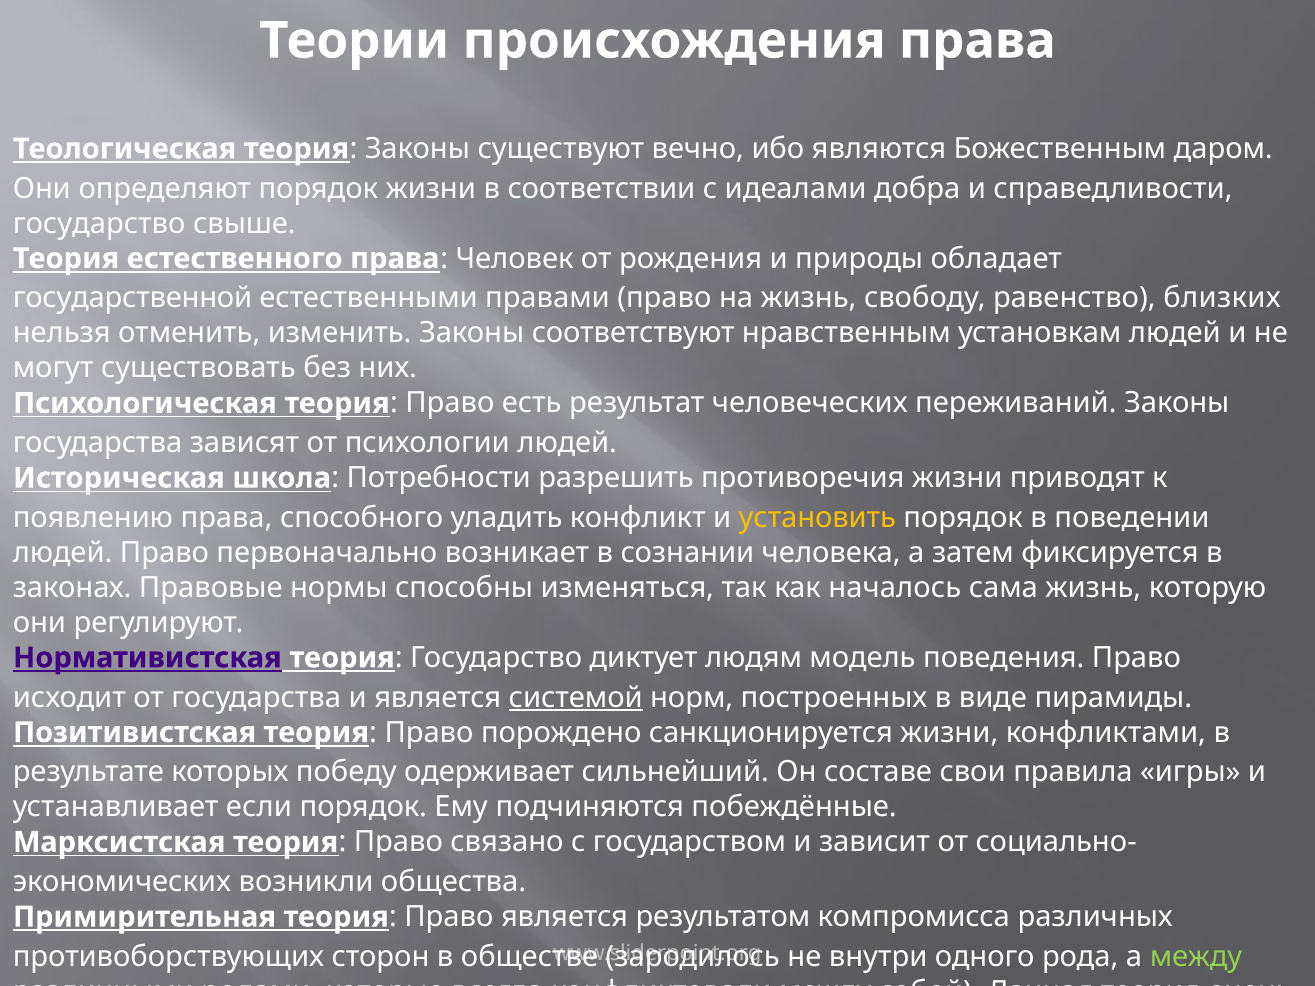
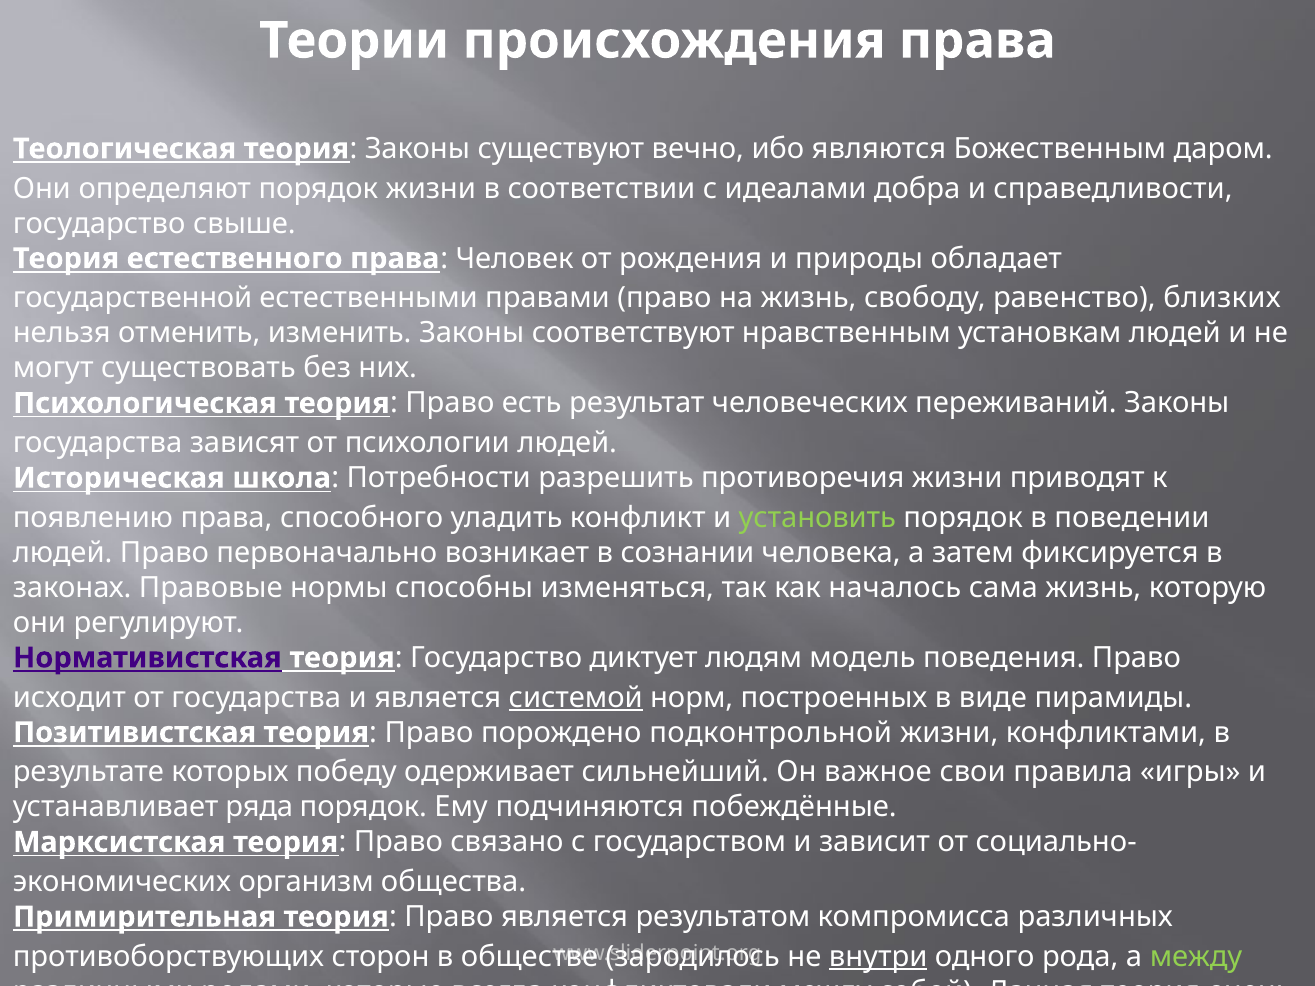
установить colour: yellow -> light green
санкционируется: санкционируется -> подконтрольной
составе: составе -> важное
если: если -> ряда
возникли: возникли -> организм
внутри underline: none -> present
